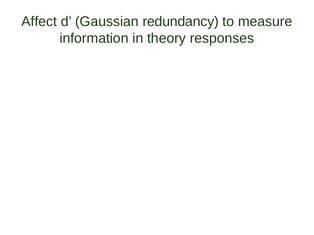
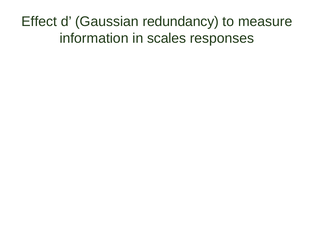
Affect: Affect -> Effect
in theory: theory -> scales
